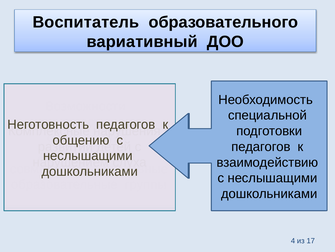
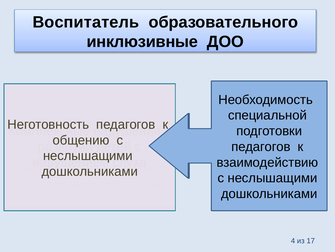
вариативный at (142, 42): вариативный -> инклюзивные
